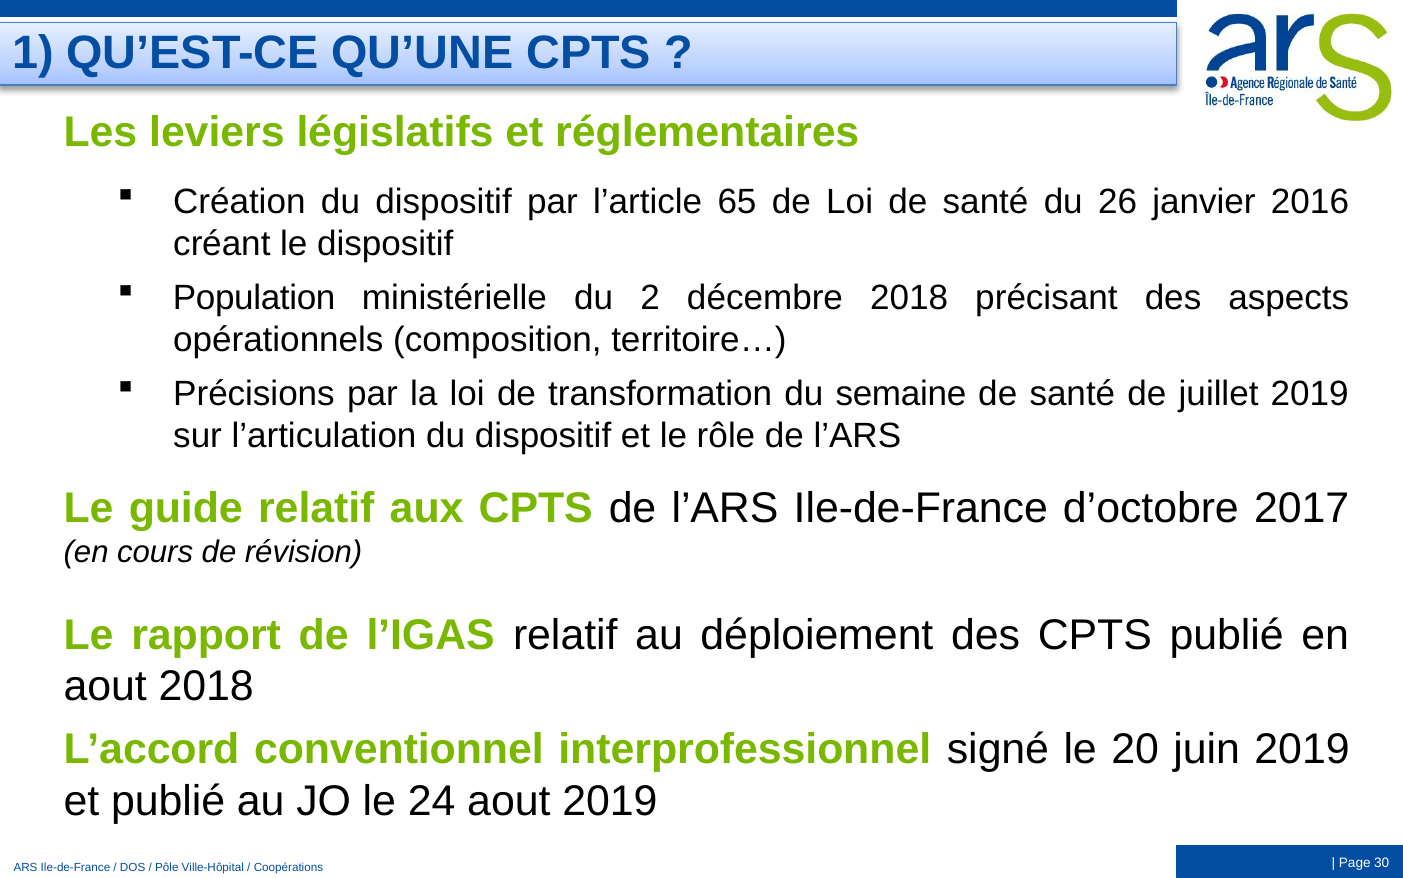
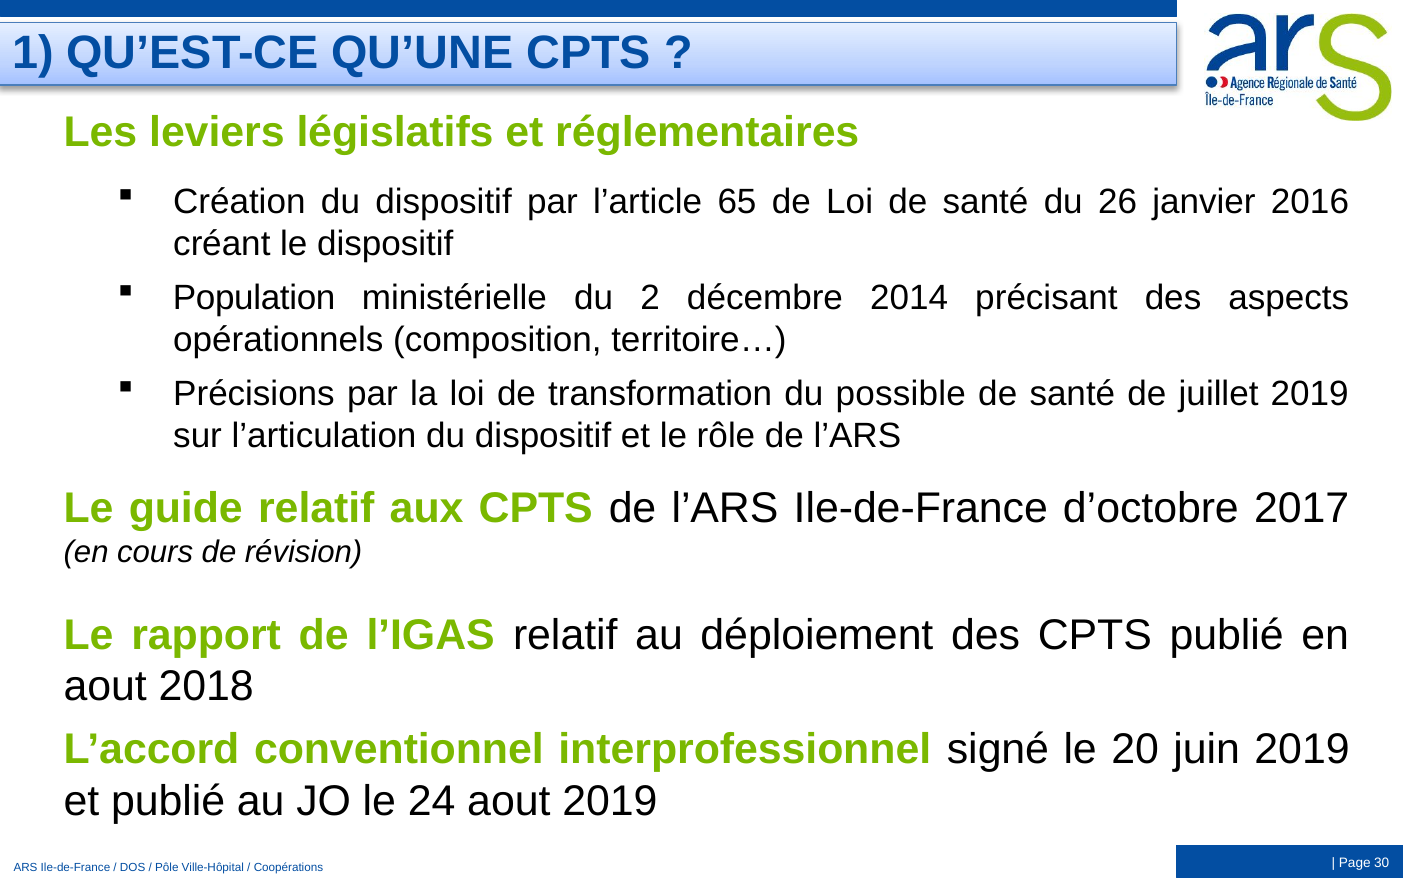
décembre 2018: 2018 -> 2014
semaine: semaine -> possible
